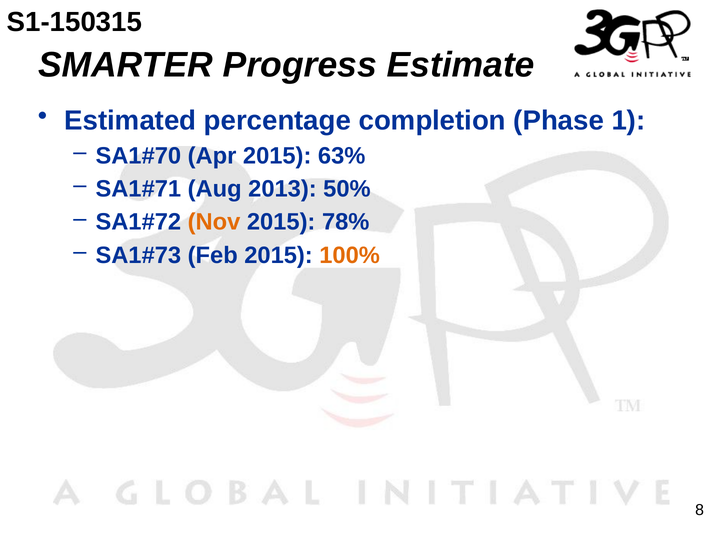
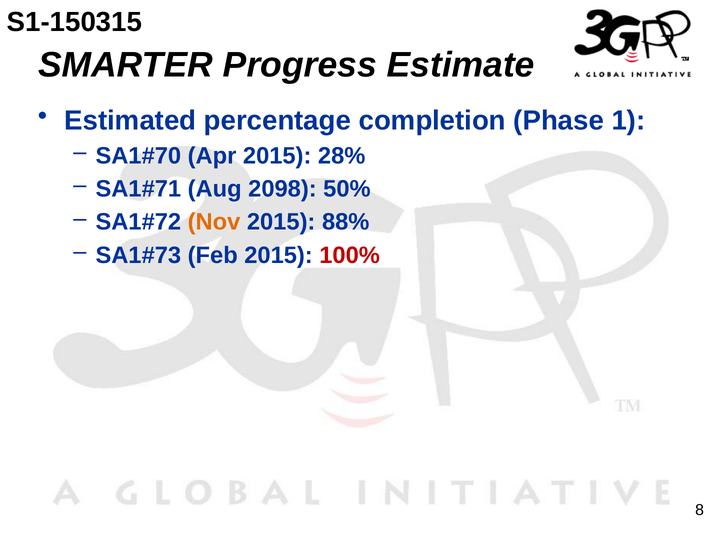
63%: 63% -> 28%
2013: 2013 -> 2098
78%: 78% -> 88%
100% colour: orange -> red
